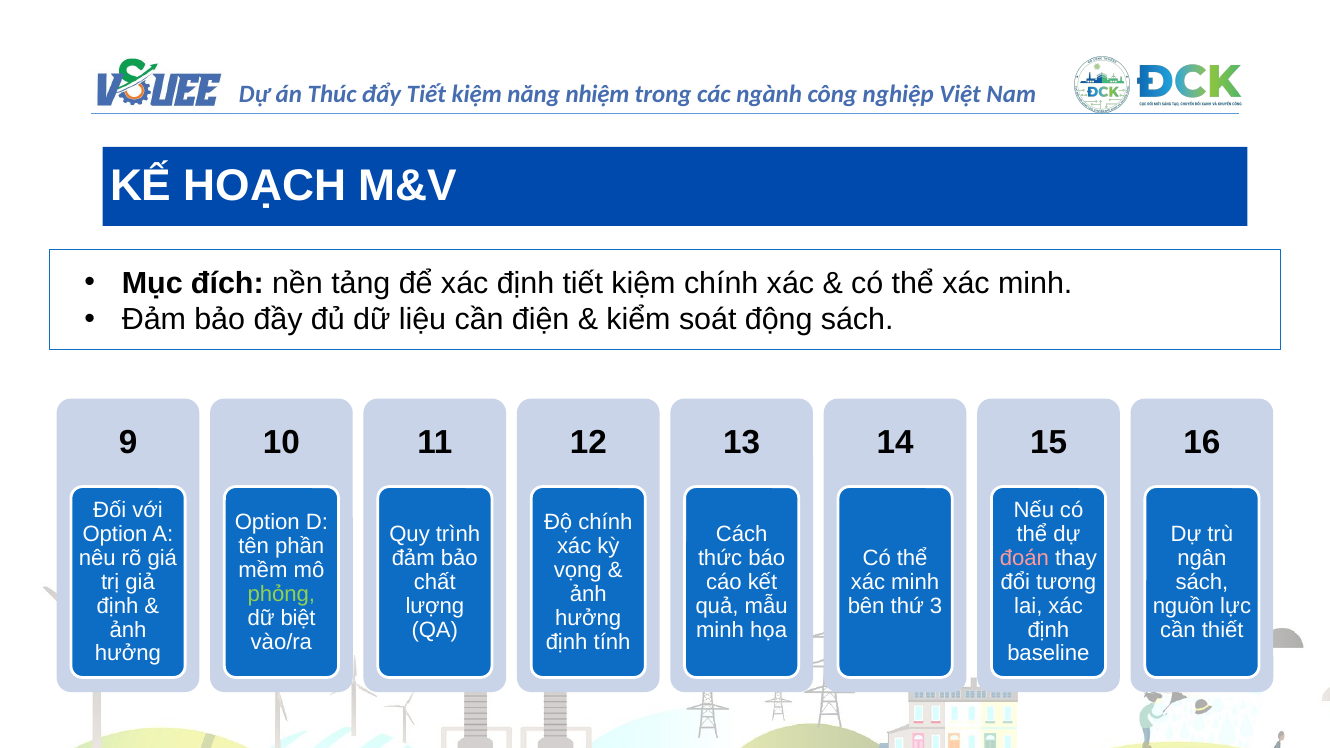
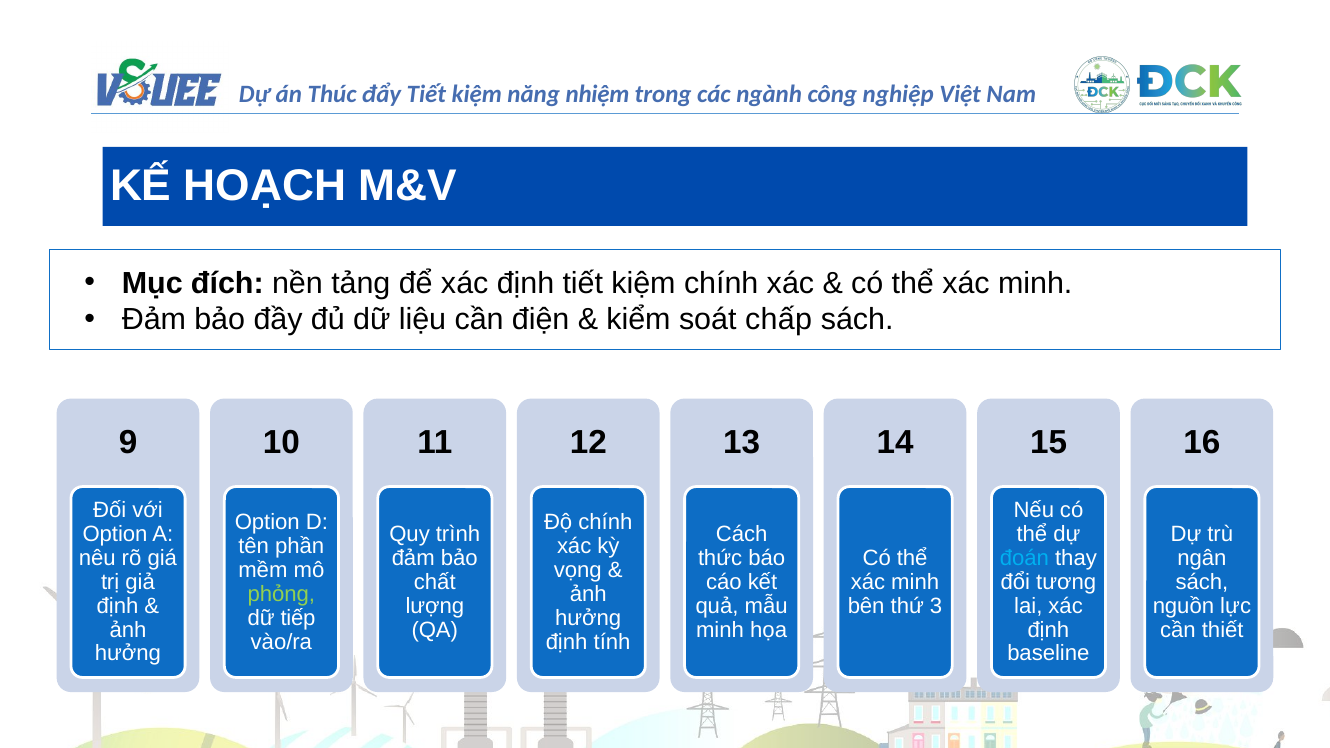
động: động -> chấp
đoán colour: pink -> light blue
biệt: biệt -> tiếp
